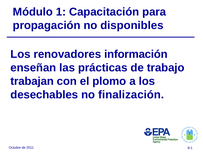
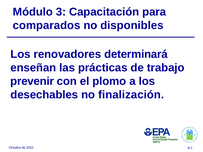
1: 1 -> 3
propagación: propagación -> comparados
información: información -> determinará
trabajan: trabajan -> prevenir
